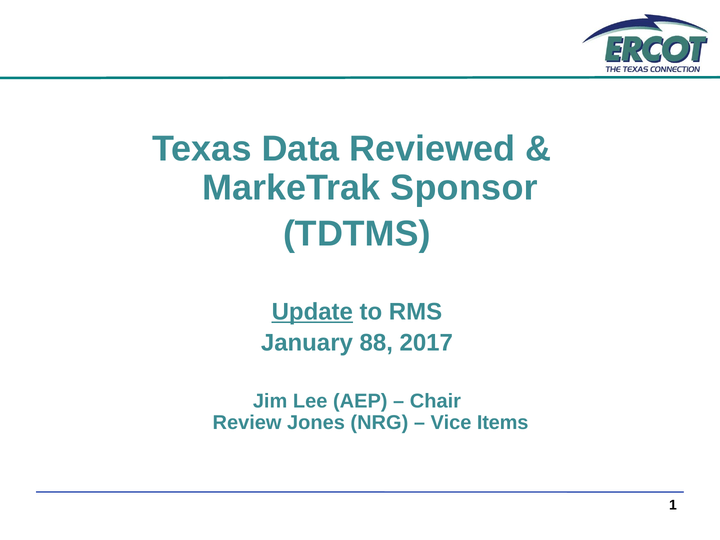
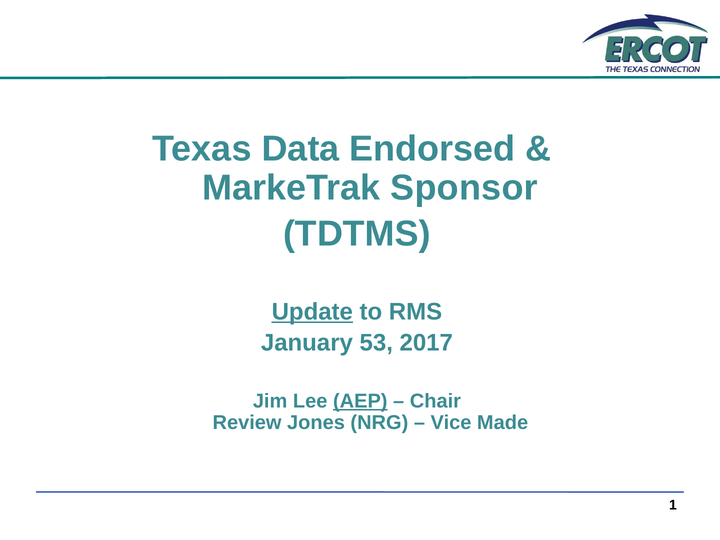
Reviewed: Reviewed -> Endorsed
88: 88 -> 53
AEP underline: none -> present
Items: Items -> Made
